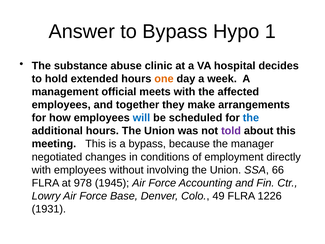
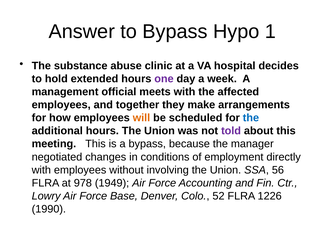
one colour: orange -> purple
will colour: blue -> orange
66: 66 -> 56
1945: 1945 -> 1949
49: 49 -> 52
1931: 1931 -> 1990
